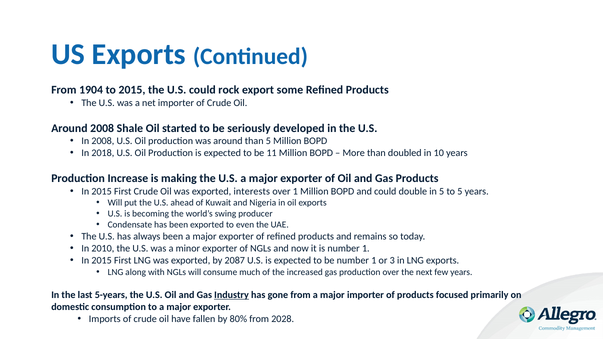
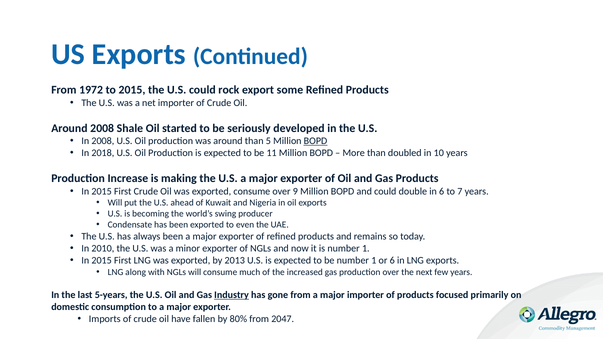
1904: 1904 -> 1972
BOPD at (315, 141) underline: none -> present
exported interests: interests -> consume
over 1: 1 -> 9
in 5: 5 -> 6
to 5: 5 -> 7
2087: 2087 -> 2013
or 3: 3 -> 6
2028: 2028 -> 2047
